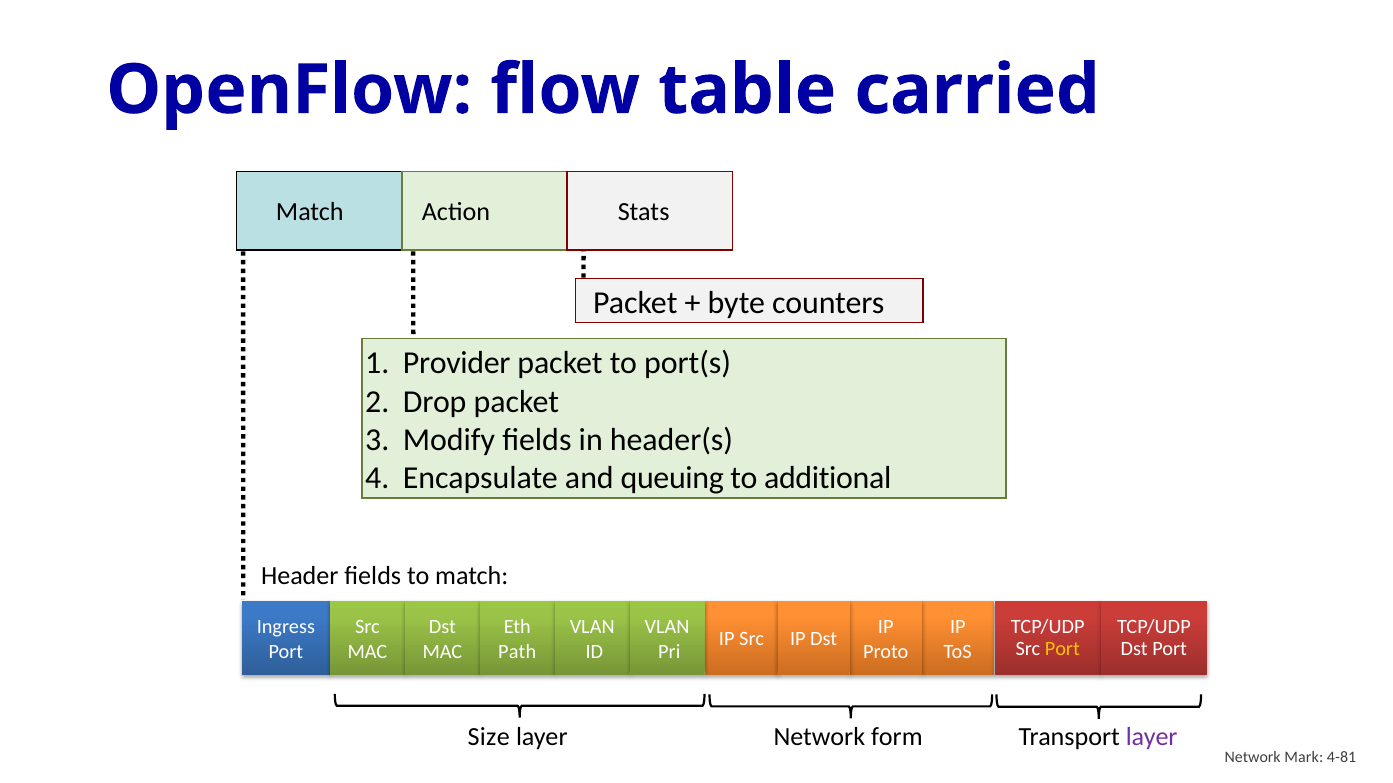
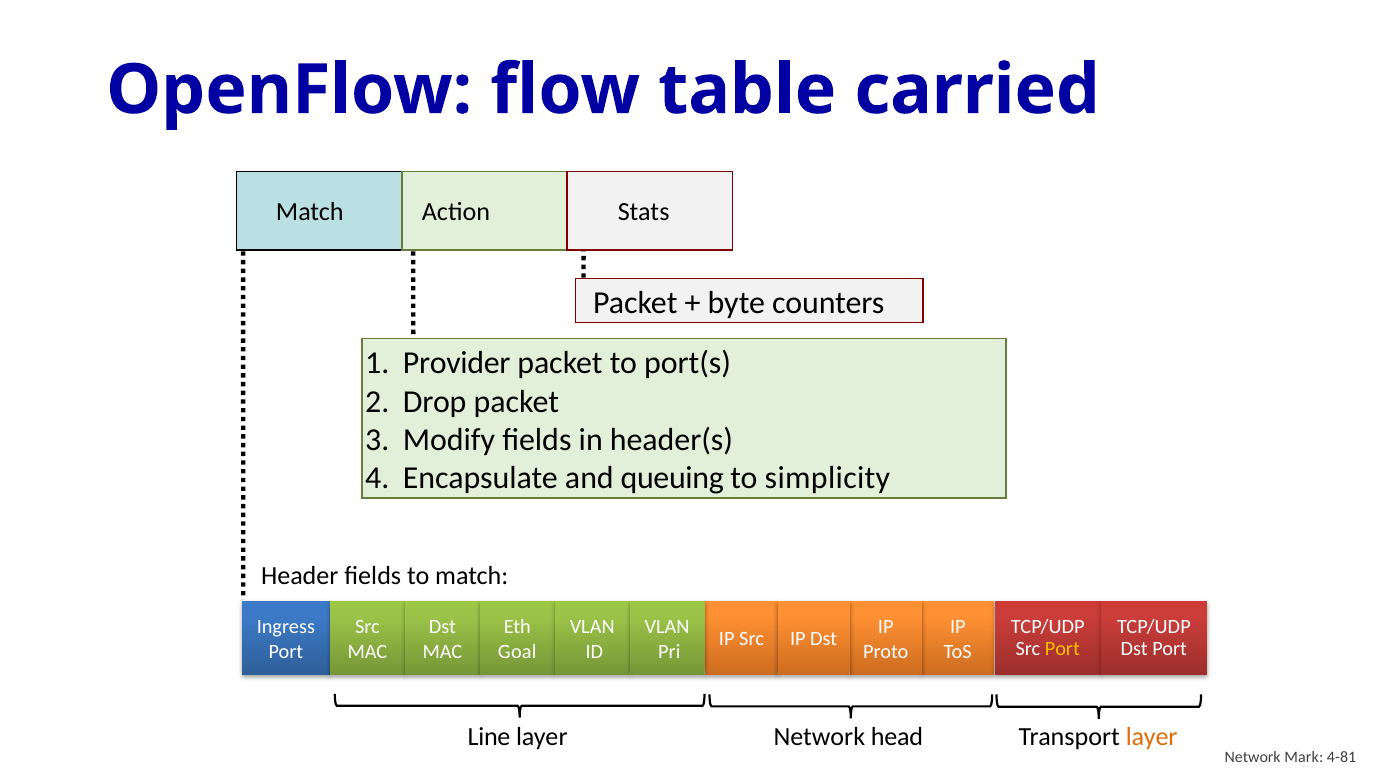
additional: additional -> simplicity
Path: Path -> Goal
Size: Size -> Line
form: form -> head
layer at (1152, 738) colour: purple -> orange
